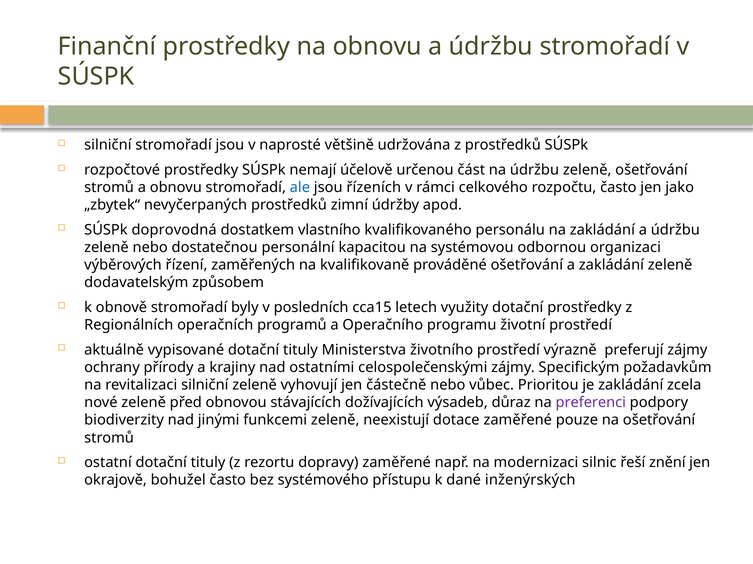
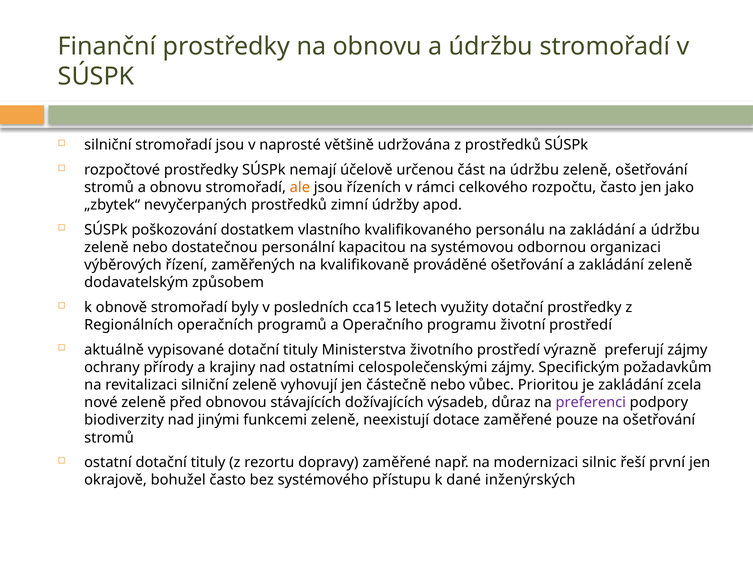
ale colour: blue -> orange
doprovodná: doprovodná -> poškozování
znění: znění -> první
